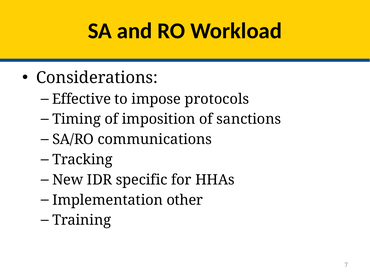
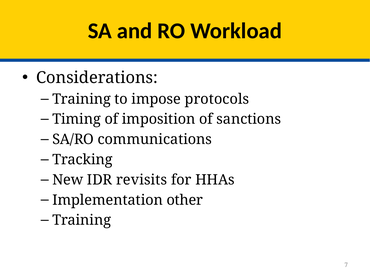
Effective at (82, 99): Effective -> Training
specific: specific -> revisits
